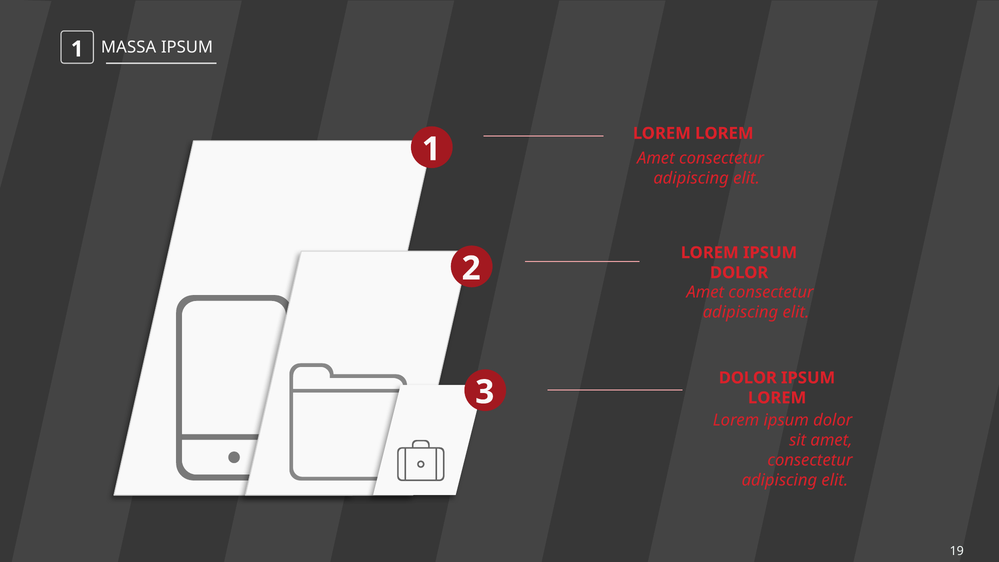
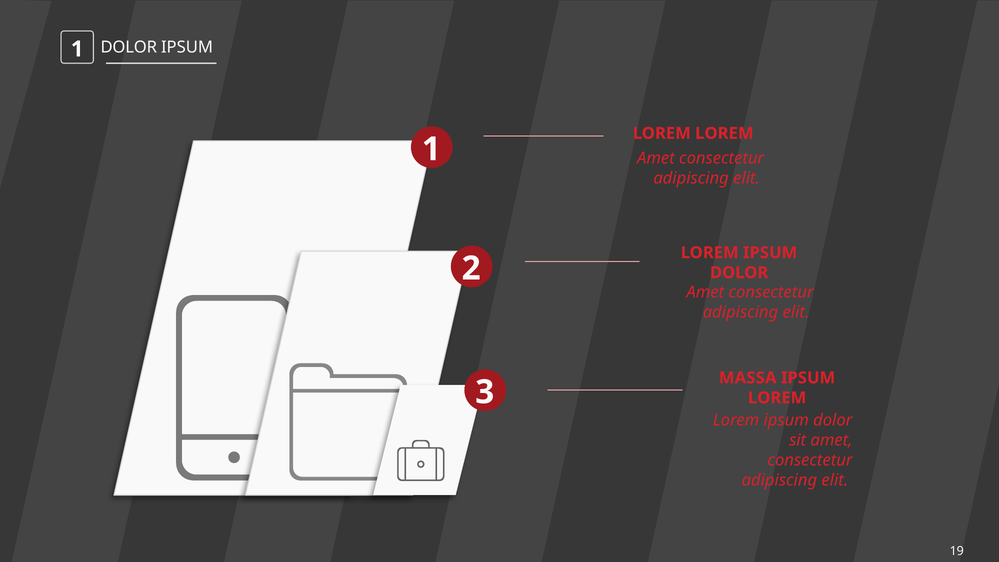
1 MASSA: MASSA -> DOLOR
DOLOR at (748, 378): DOLOR -> MASSA
